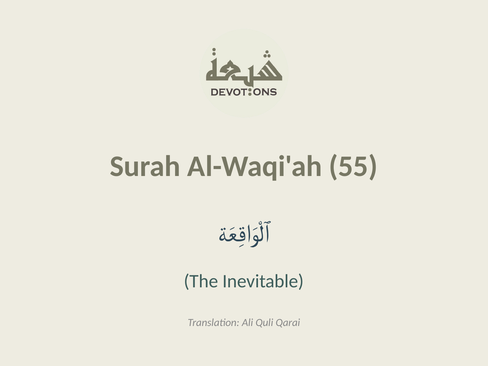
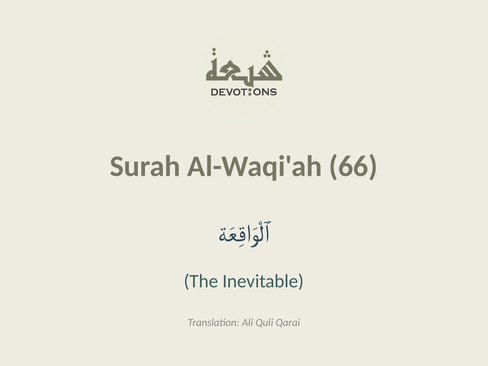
55: 55 -> 66
